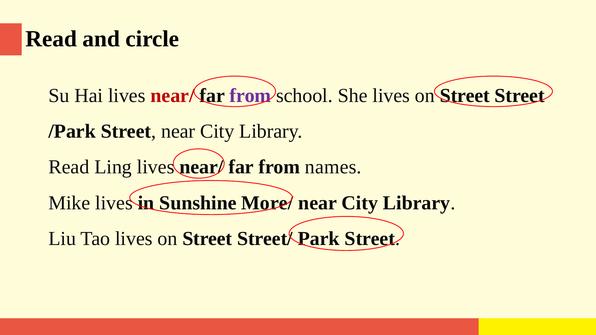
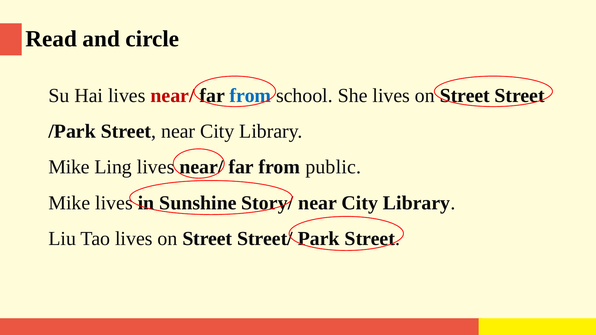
from at (250, 96) colour: purple -> blue
Read at (69, 167): Read -> Mike
names: names -> public
More/: More/ -> Story/
